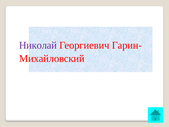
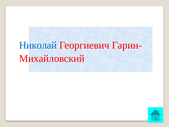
Николай colour: purple -> blue
